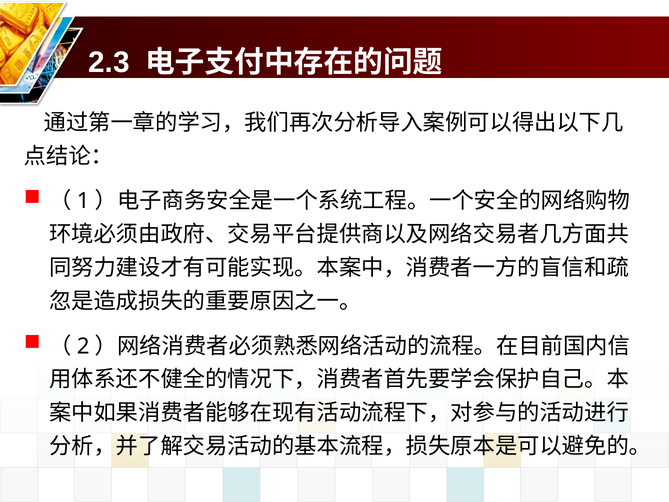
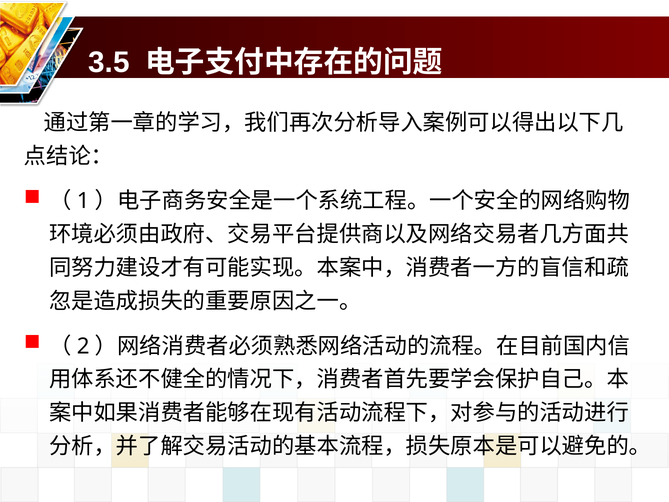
2.3: 2.3 -> 3.5
